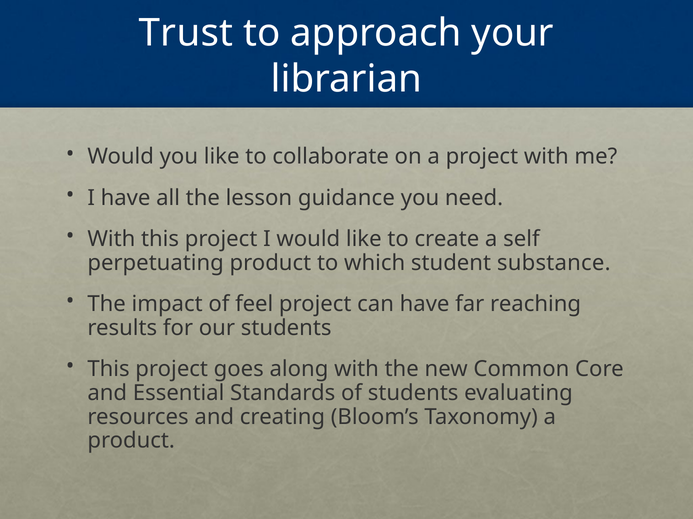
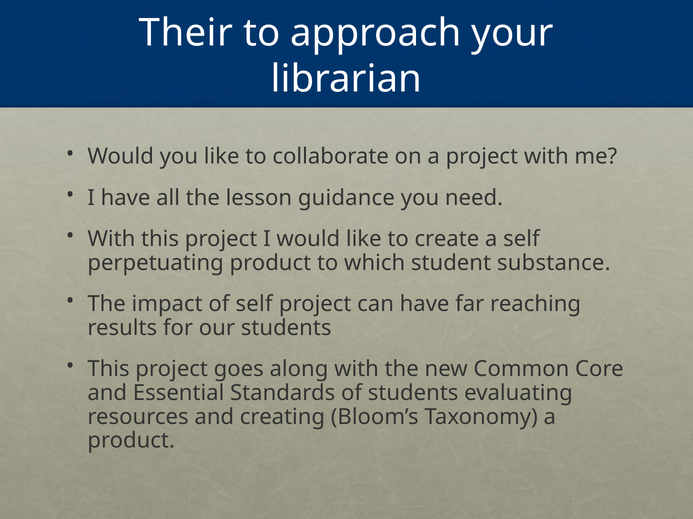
Trust: Trust -> Their
of feel: feel -> self
